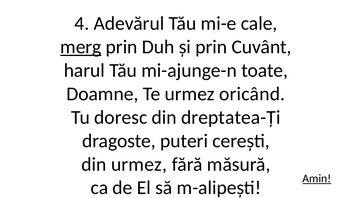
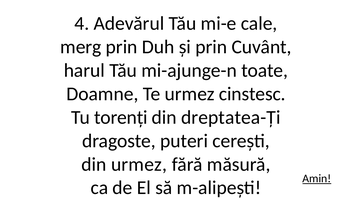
merg underline: present -> none
oricând: oricând -> cinstesc
doresc: doresc -> torenți
